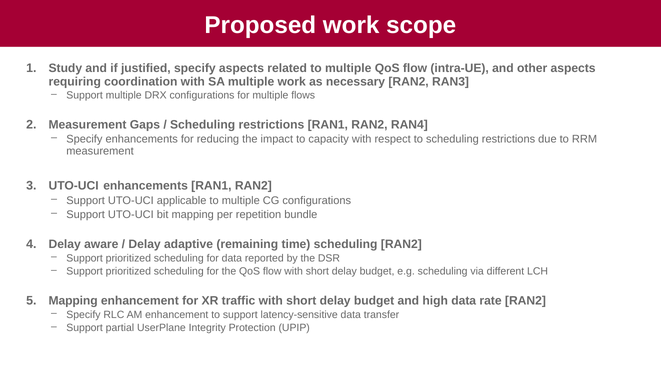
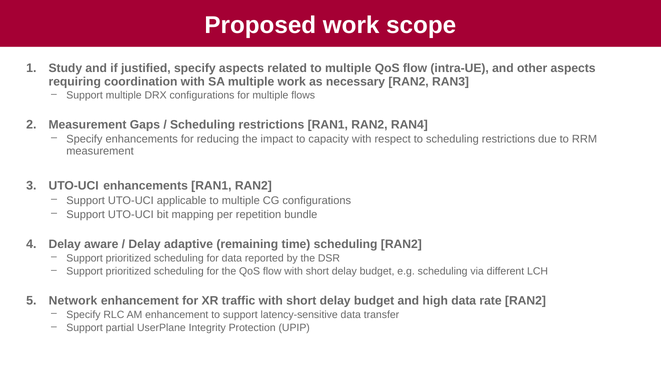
Mapping at (73, 301): Mapping -> Network
